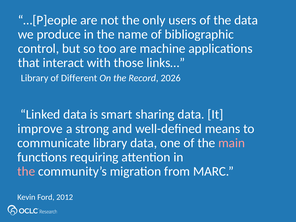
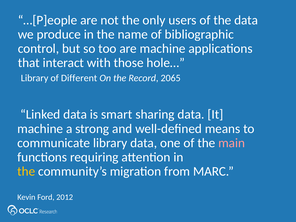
links…: links… -> hole…
2026: 2026 -> 2065
improve at (40, 129): improve -> machine
the at (26, 171) colour: pink -> yellow
